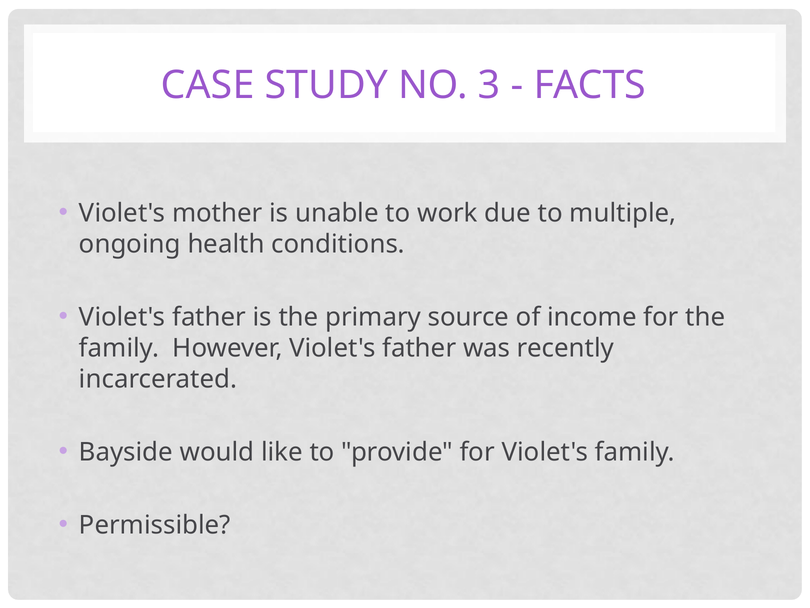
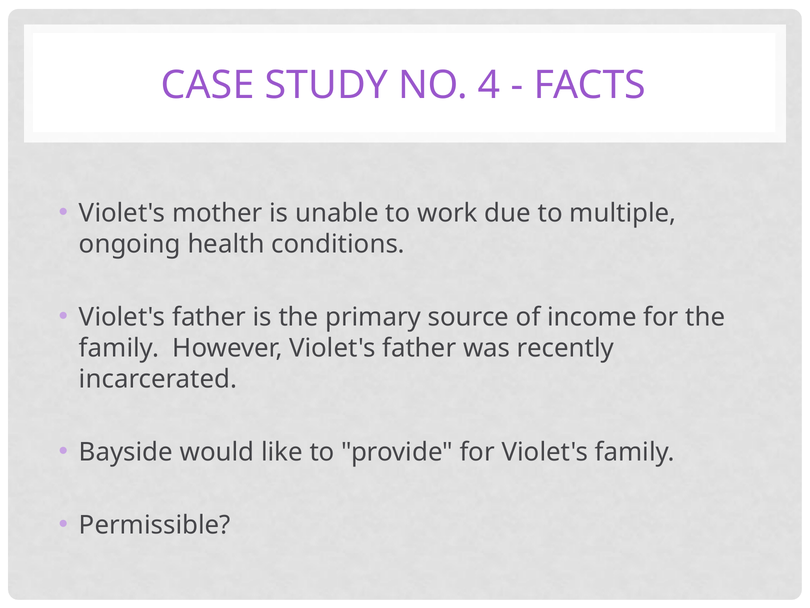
3: 3 -> 4
